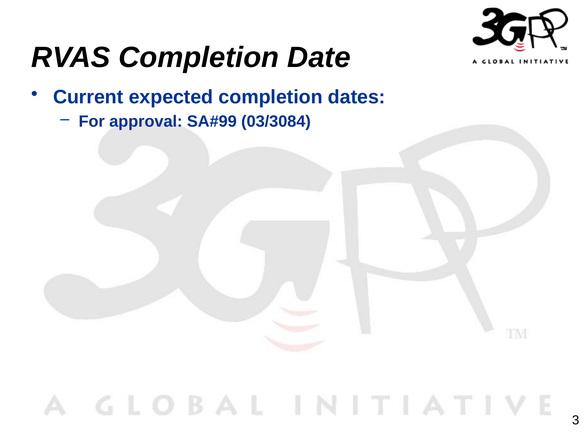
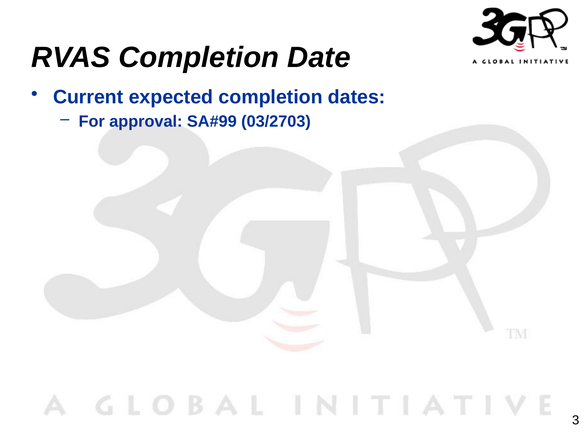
03/3084: 03/3084 -> 03/2703
